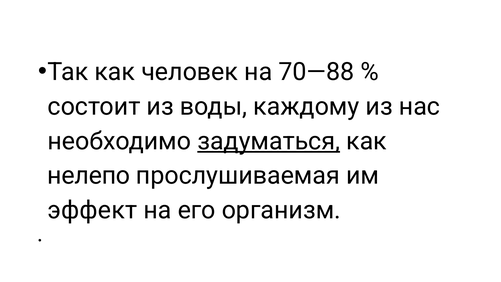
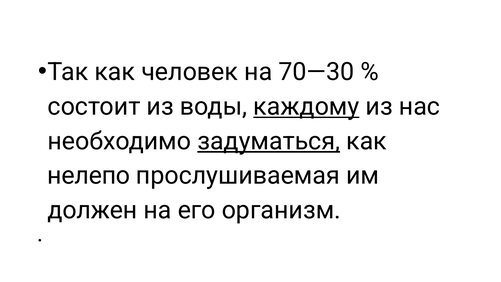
70—88: 70—88 -> 70—30
каждому underline: none -> present
эффект: эффект -> должен
